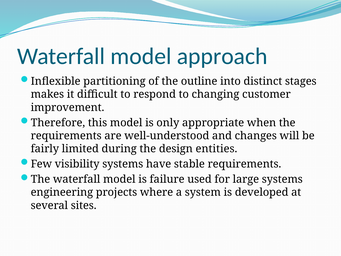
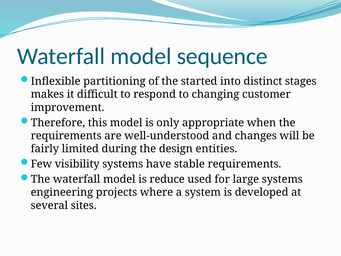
approach: approach -> sequence
outline: outline -> started
failure: failure -> reduce
